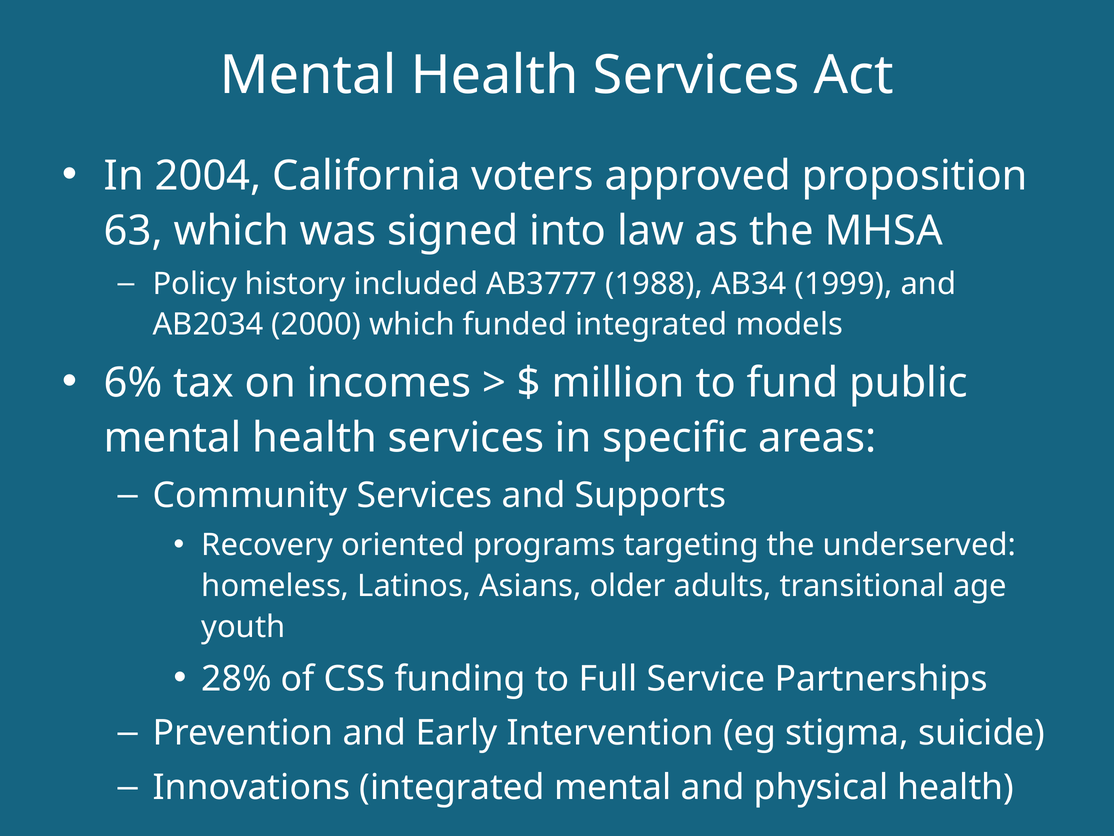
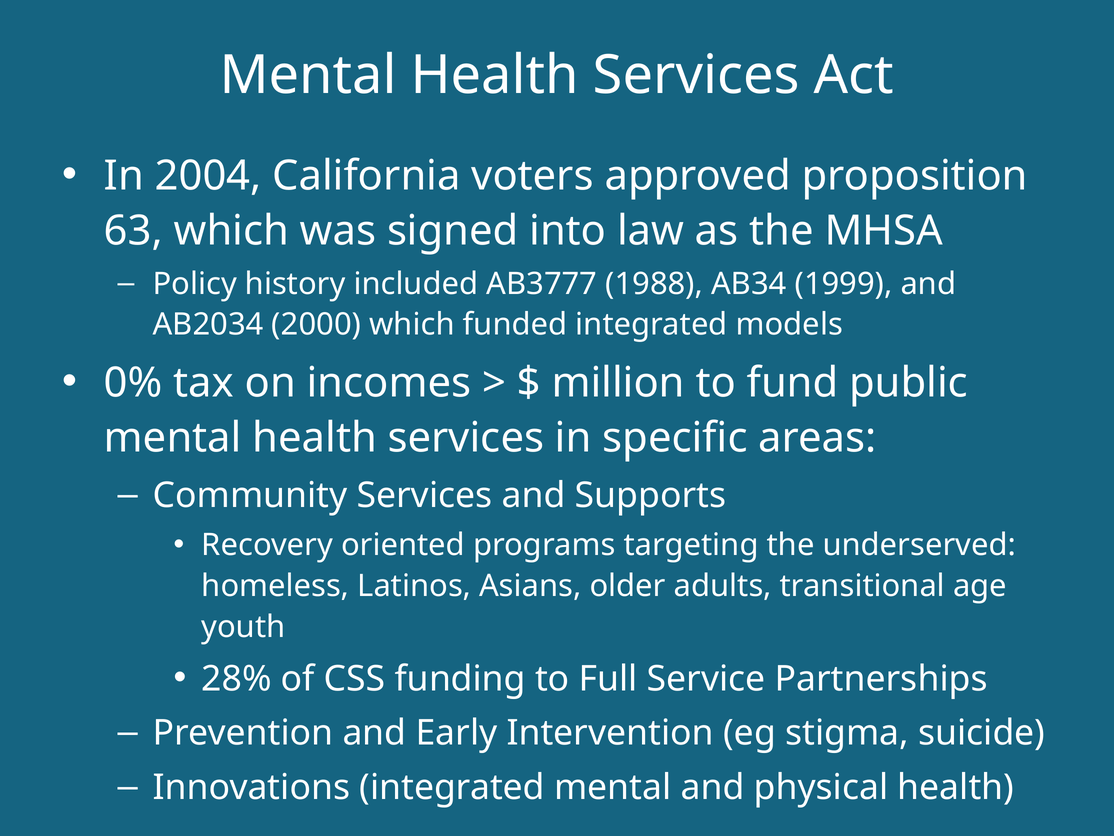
6%: 6% -> 0%
